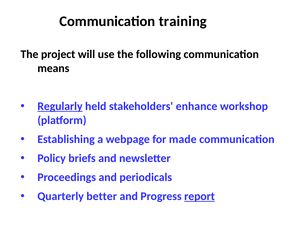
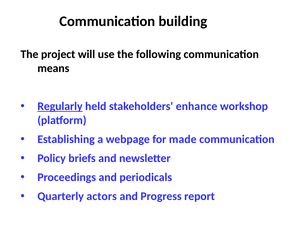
training: training -> building
better: better -> actors
report underline: present -> none
